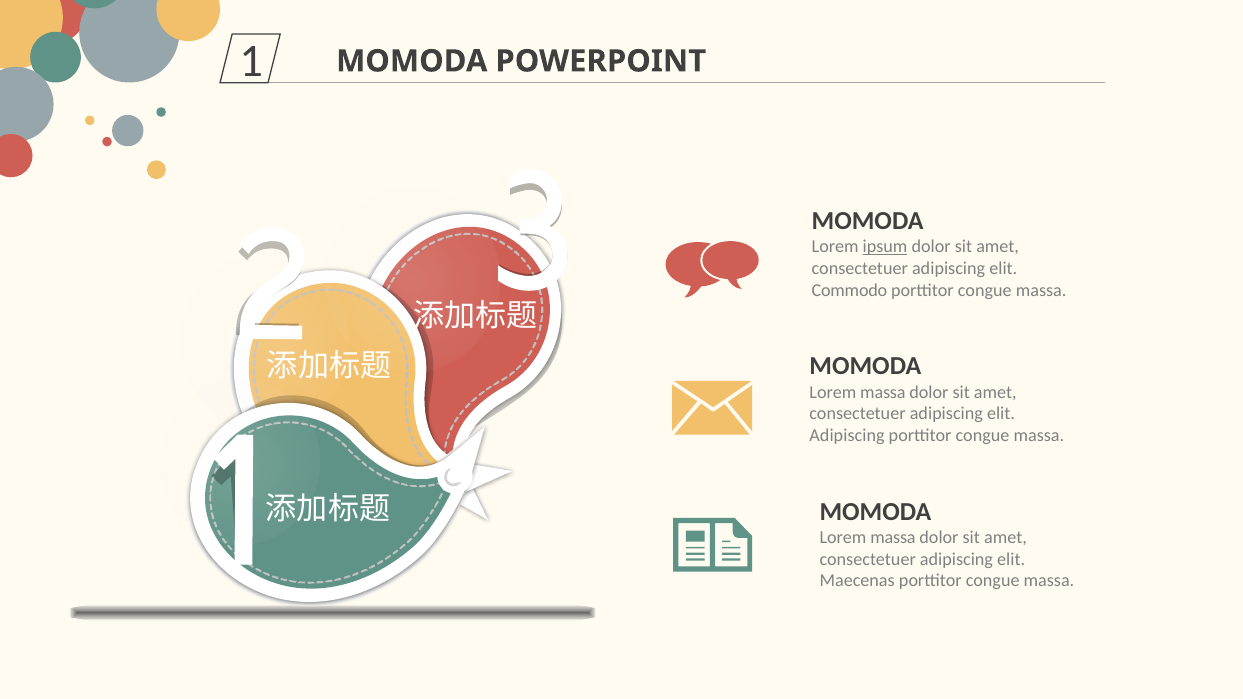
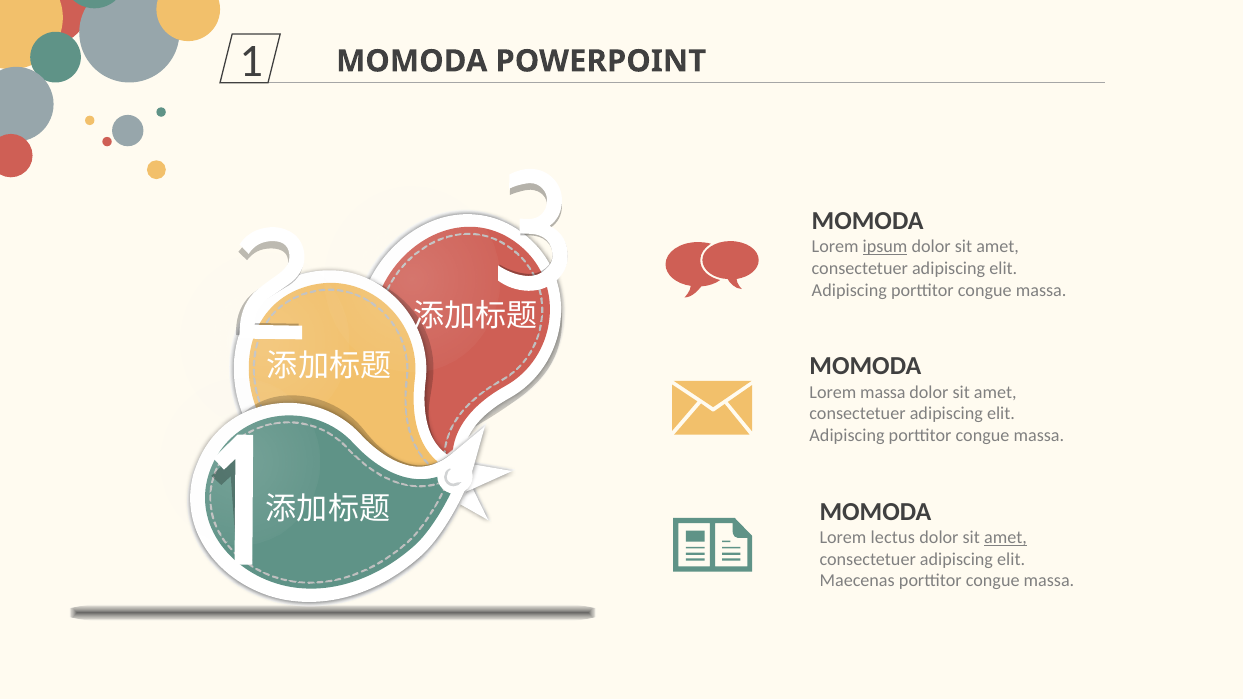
Commodo at (849, 290): Commodo -> Adipiscing
massa at (893, 538): massa -> lectus
amet at (1005, 538) underline: none -> present
